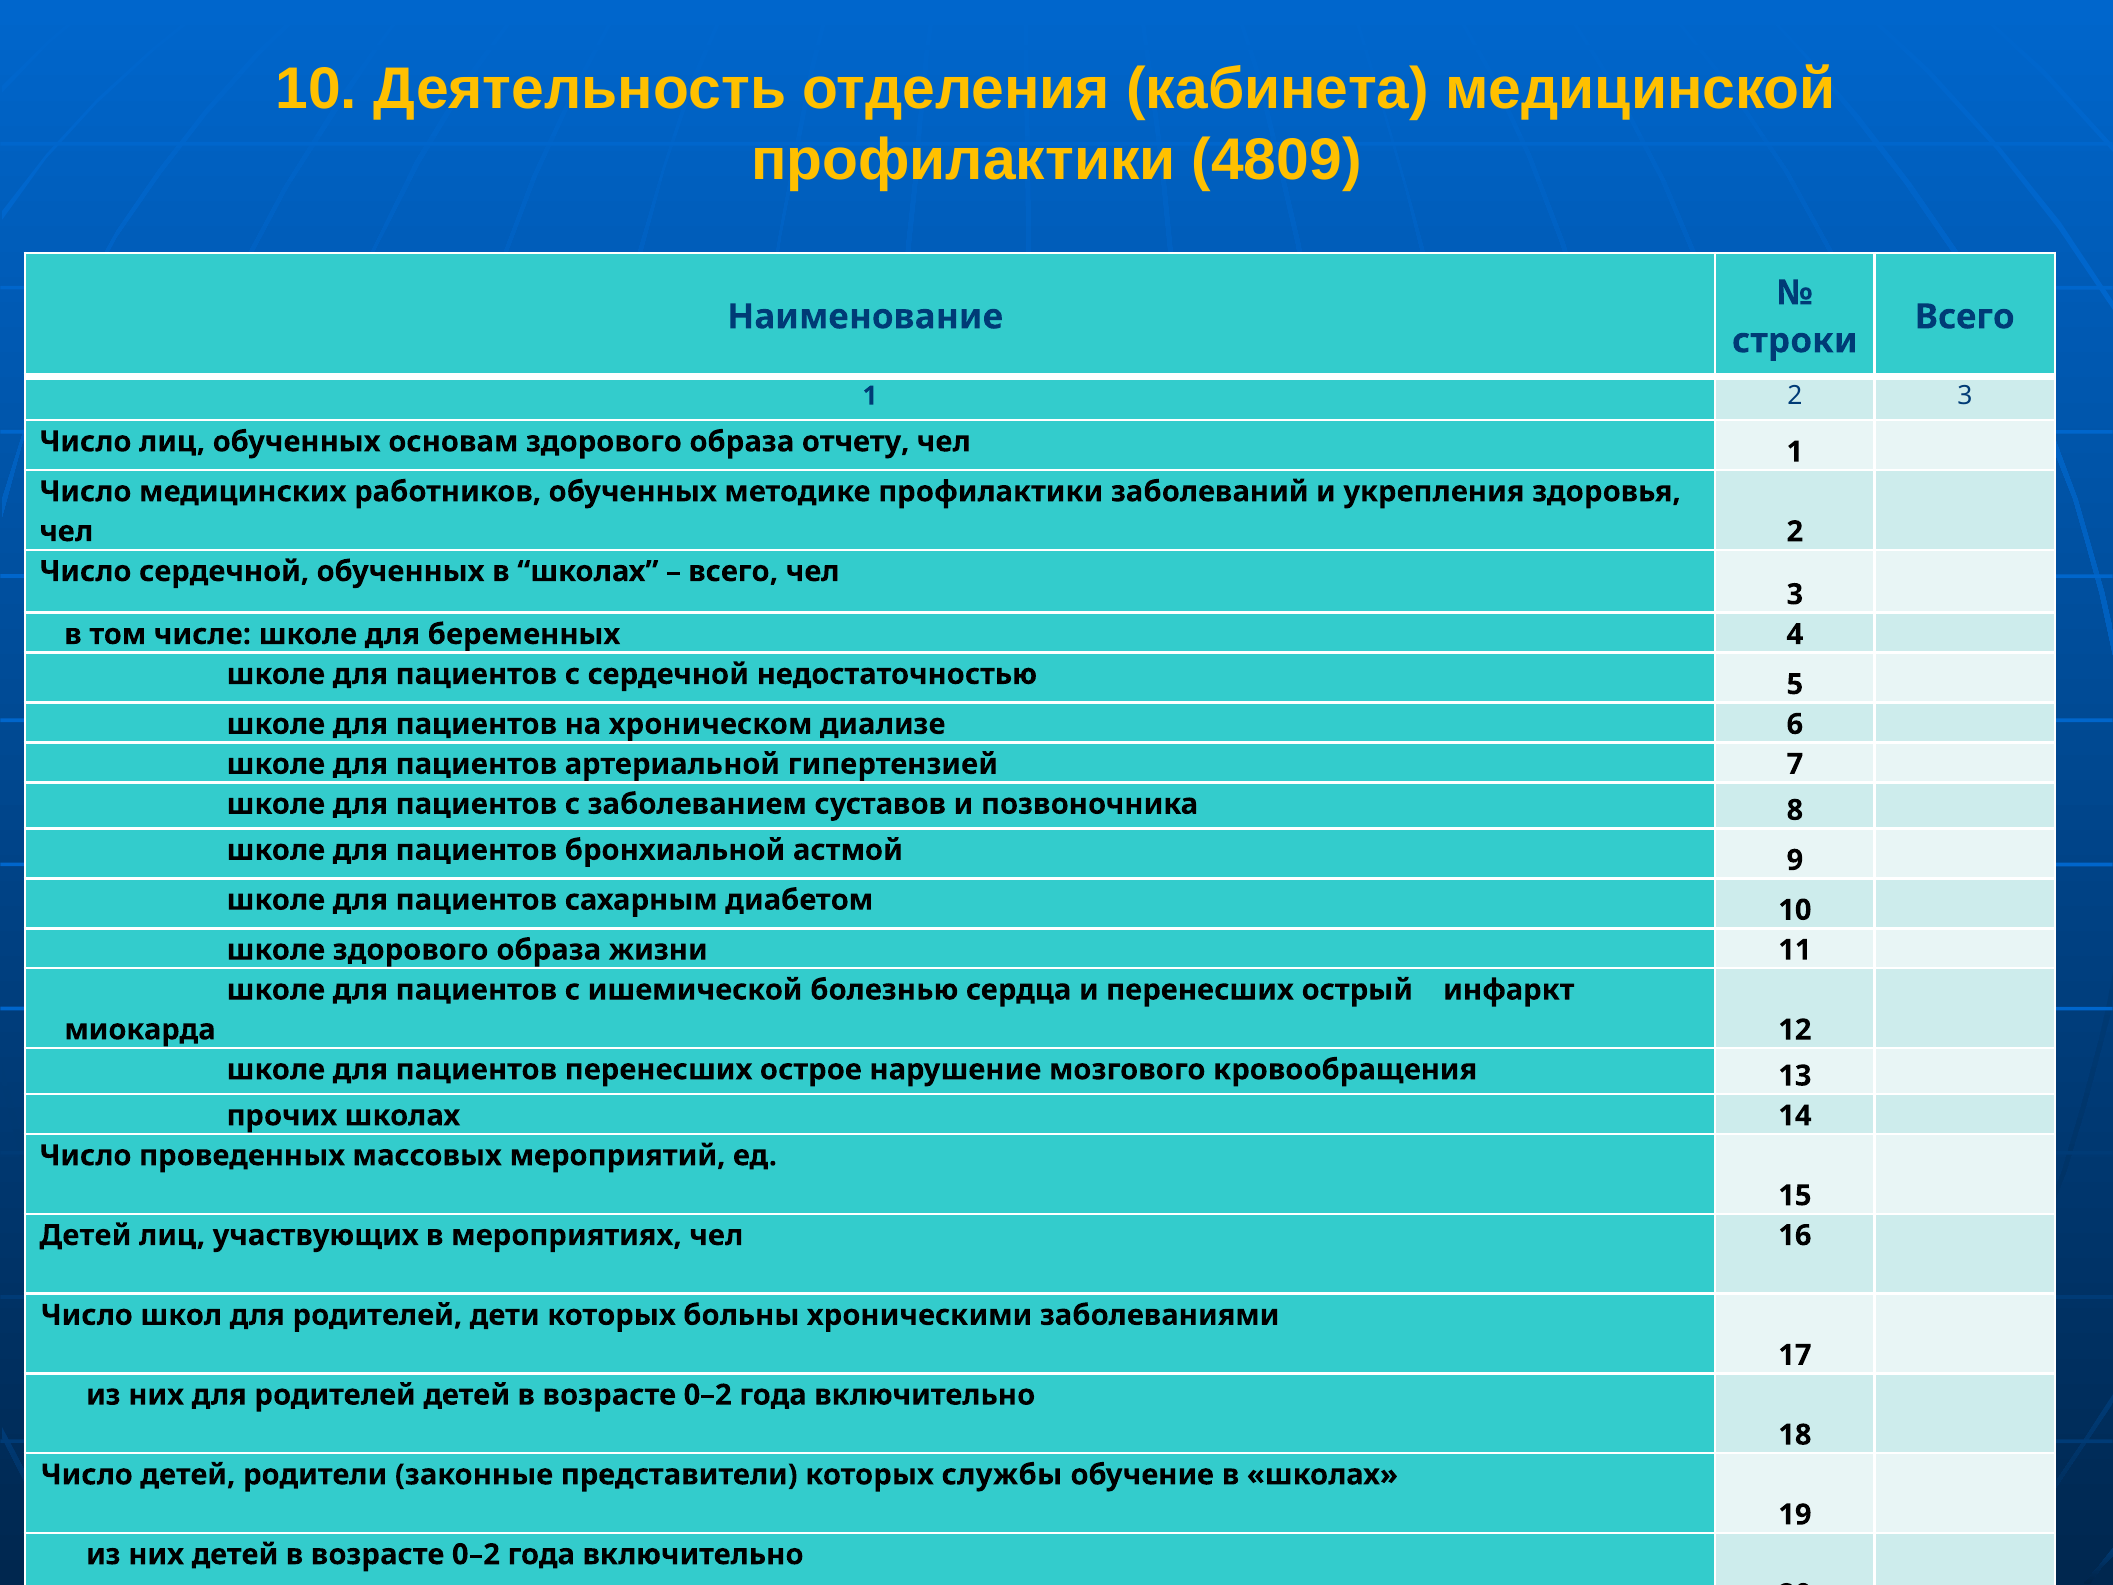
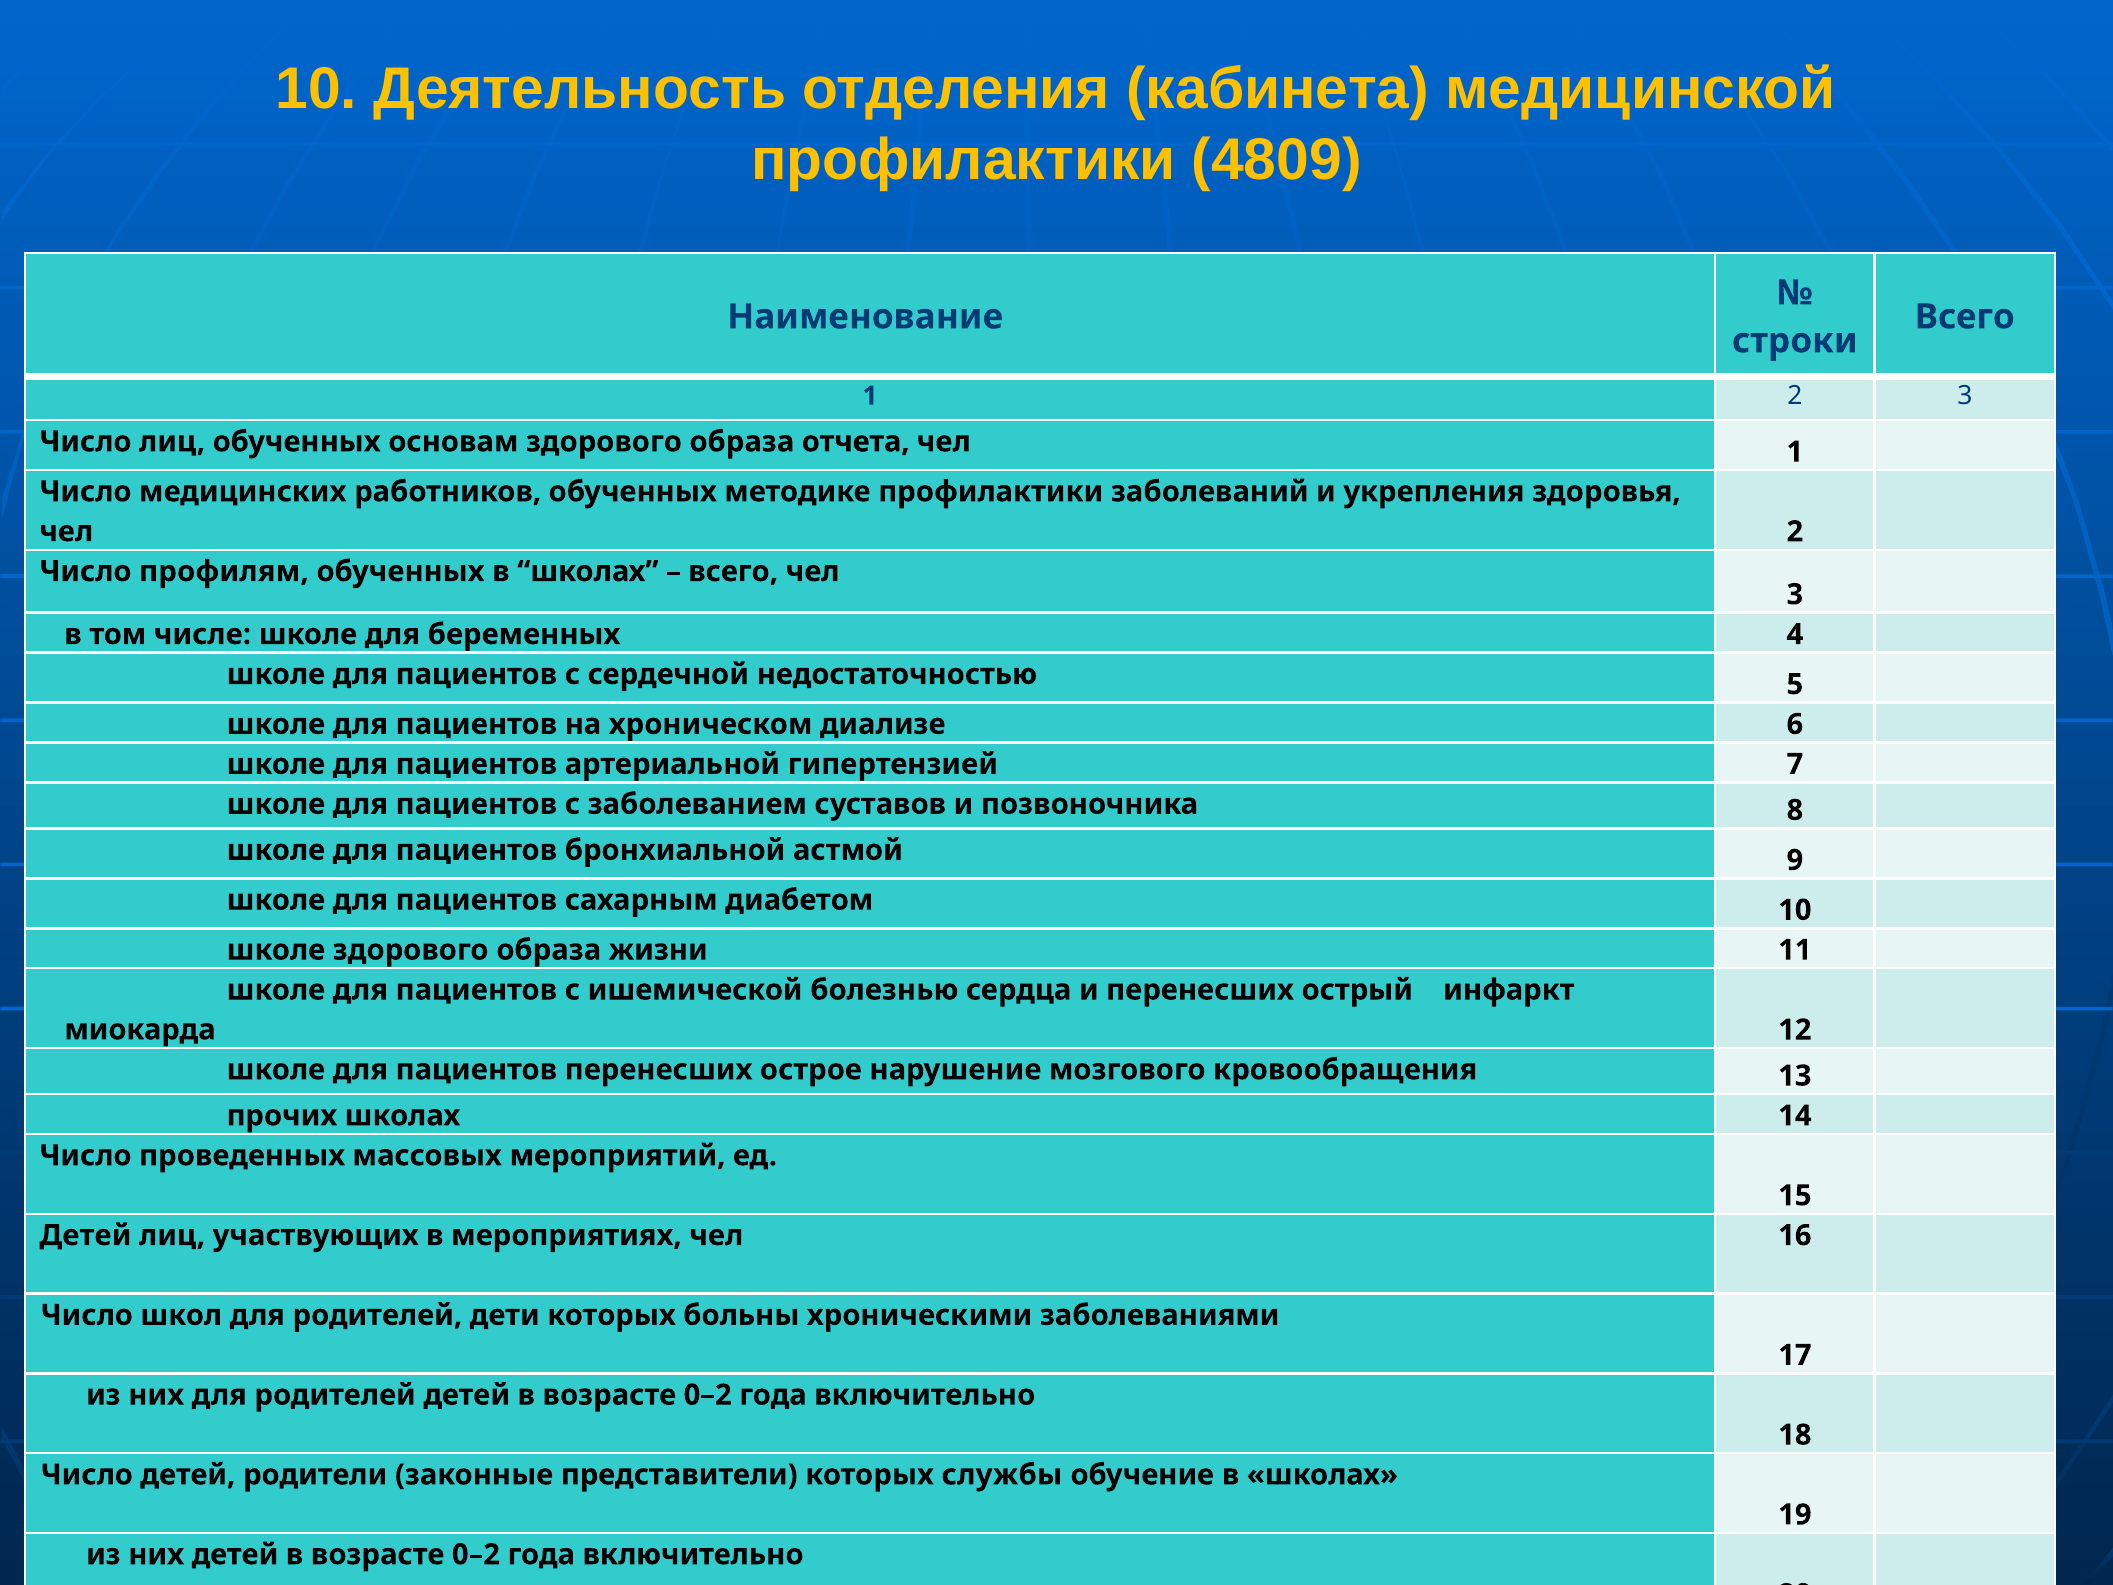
отчету: отчету -> отчета
Число сердечной: сердечной -> профилям
